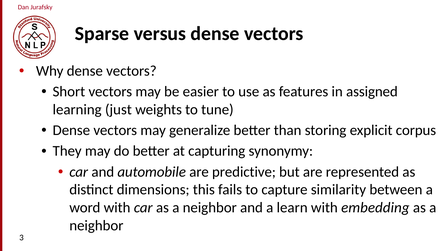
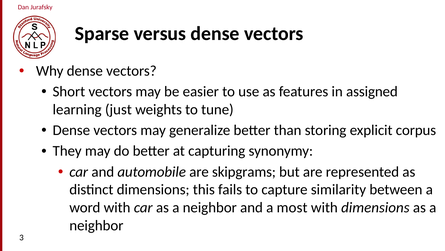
predictive: predictive -> skipgrams
learn: learn -> most
with embedding: embedding -> dimensions
